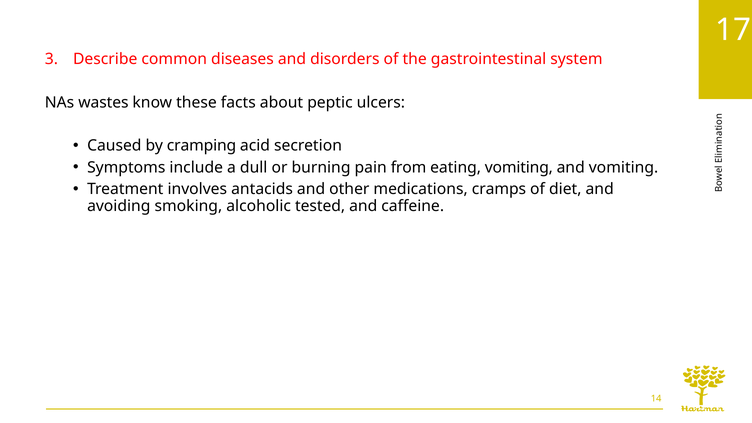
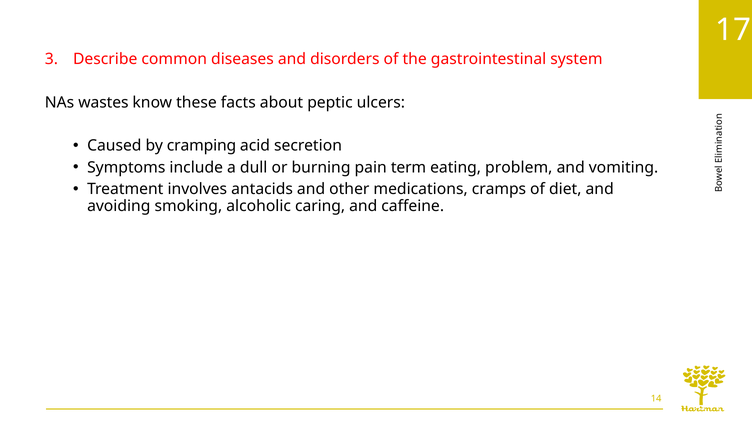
from: from -> term
eating vomiting: vomiting -> problem
tested: tested -> caring
